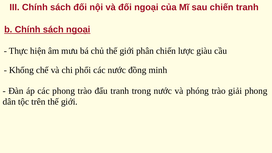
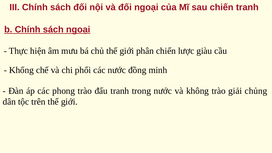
phóng: phóng -> không
giải phong: phong -> chủng
